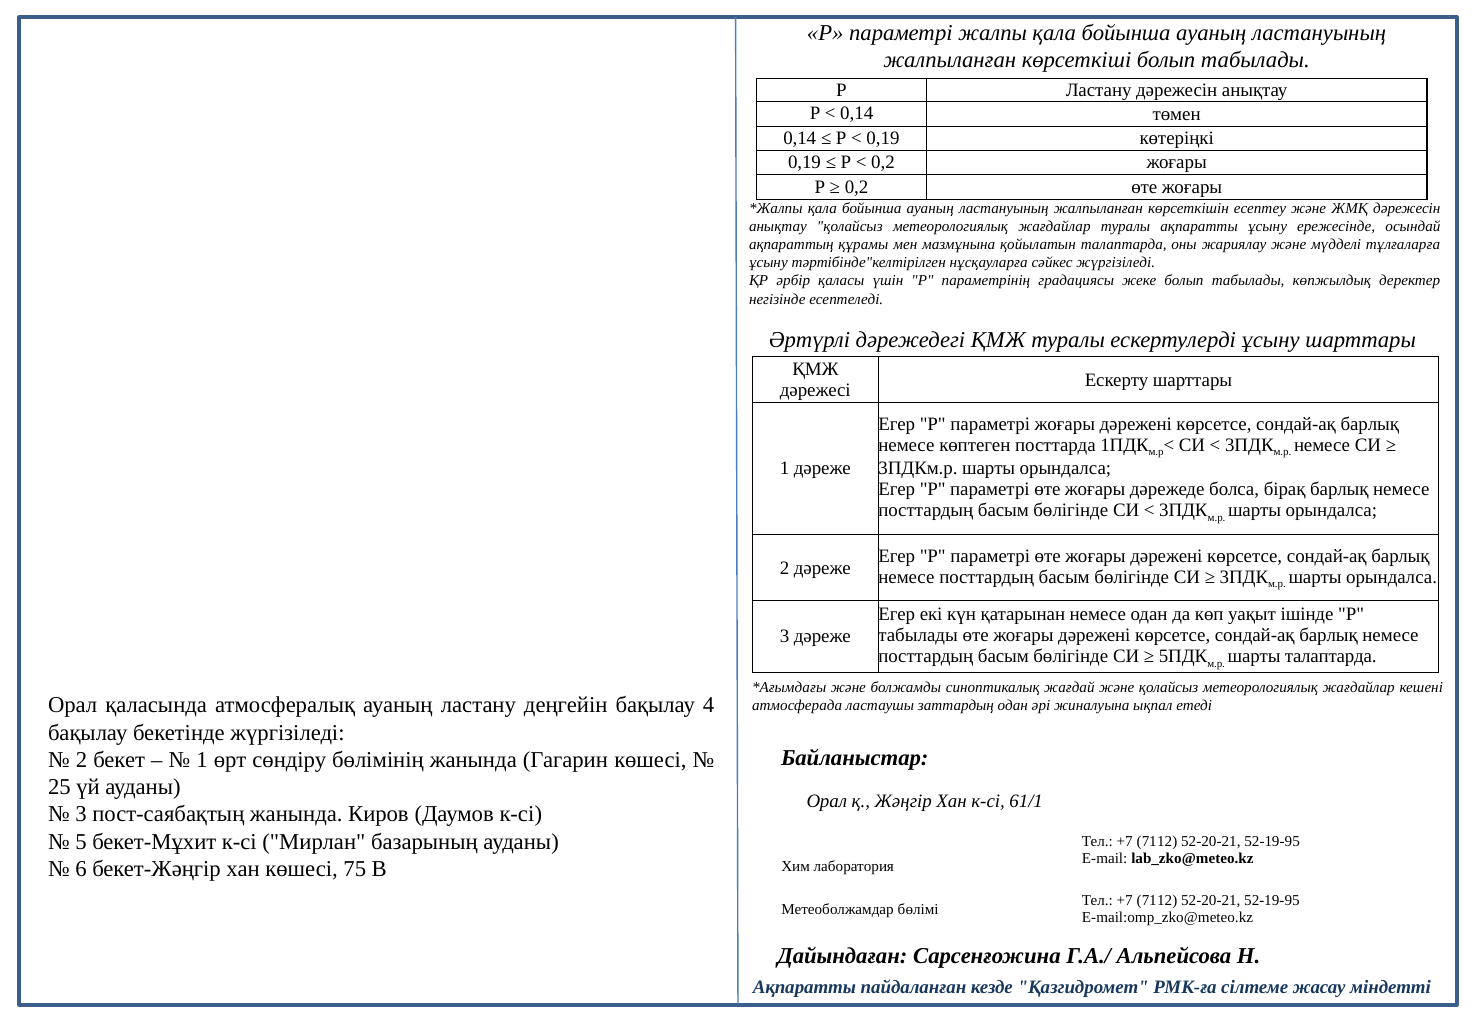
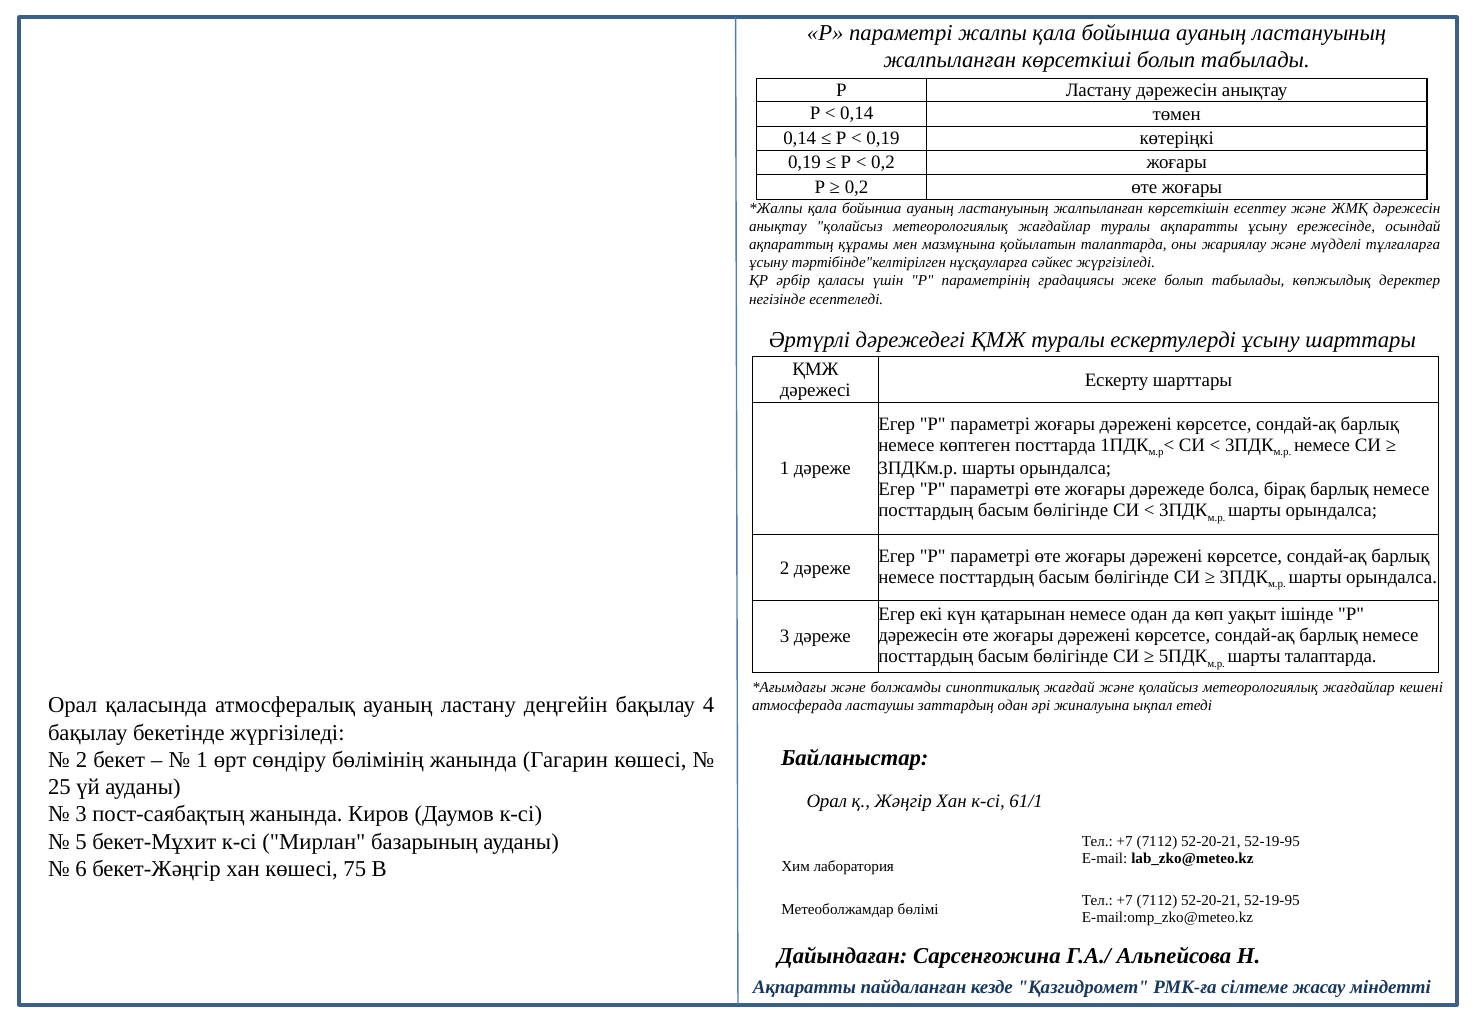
табылады at (918, 635): табылады -> дәрежесін
